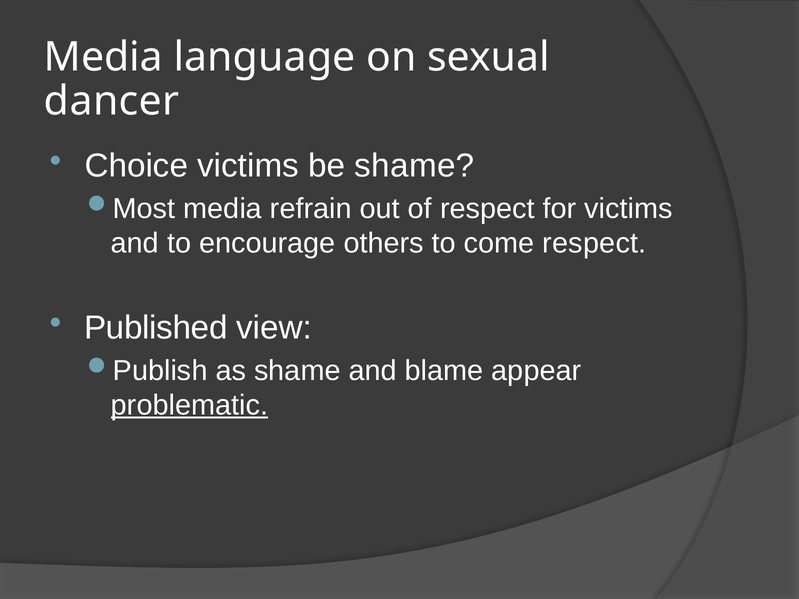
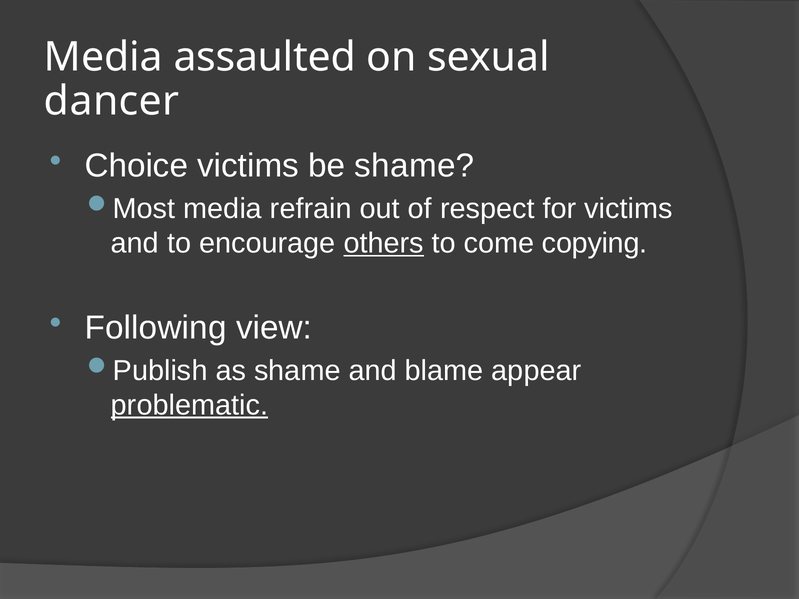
language: language -> assaulted
others underline: none -> present
come respect: respect -> copying
Published: Published -> Following
